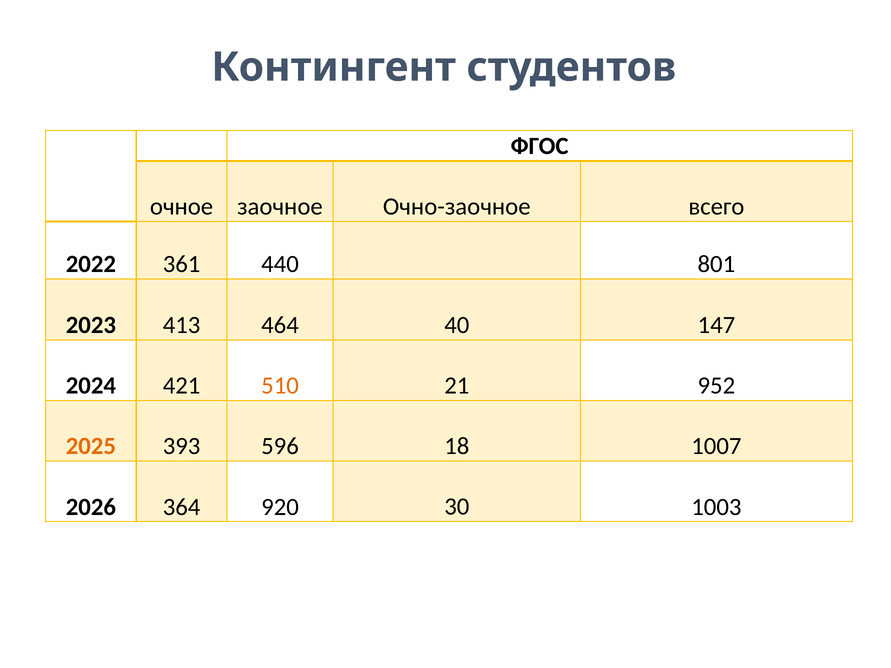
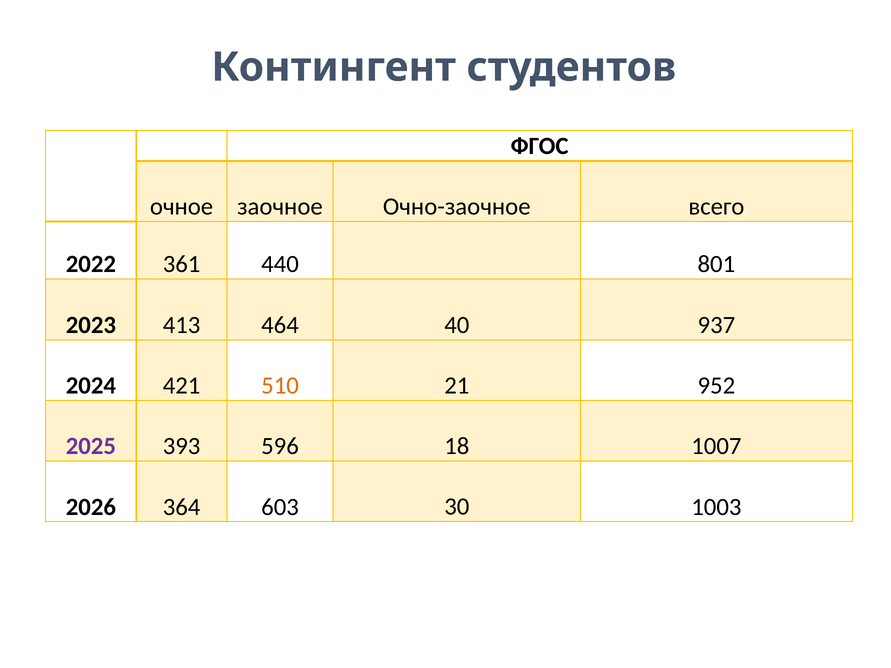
147: 147 -> 937
2025 colour: orange -> purple
920: 920 -> 603
